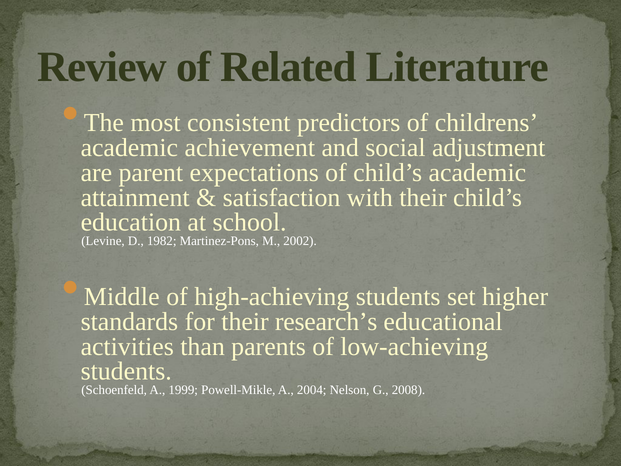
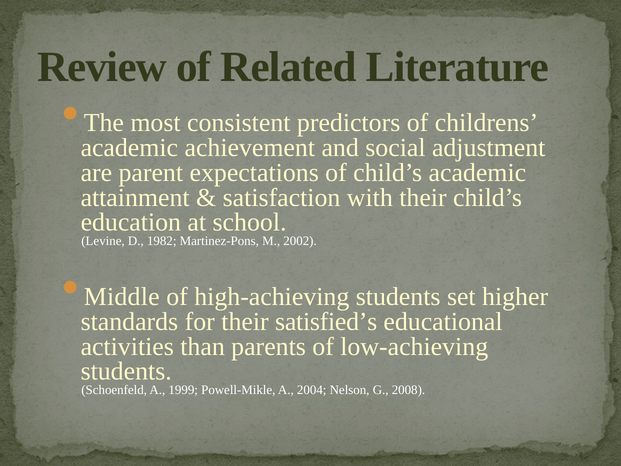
research’s: research’s -> satisfied’s
